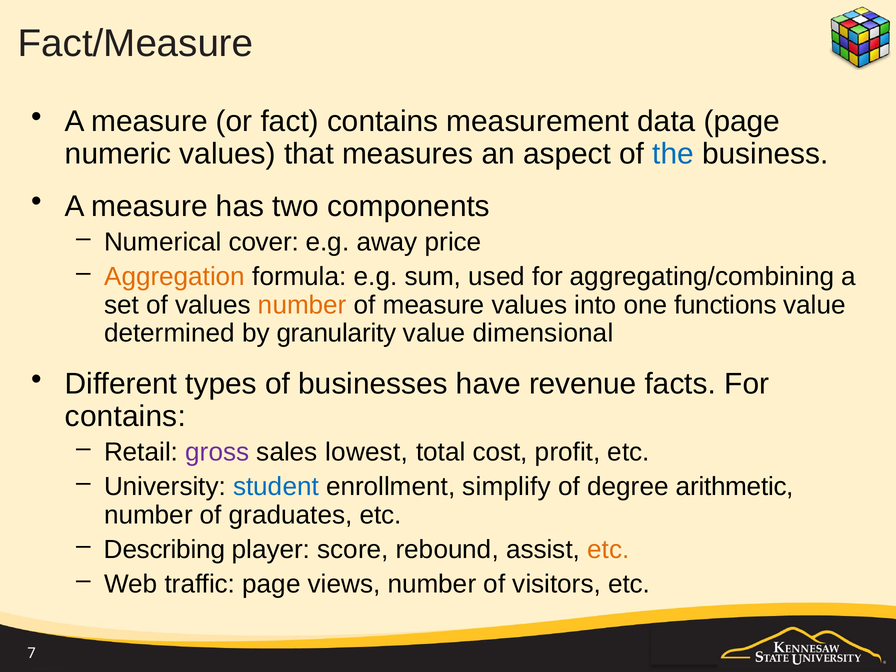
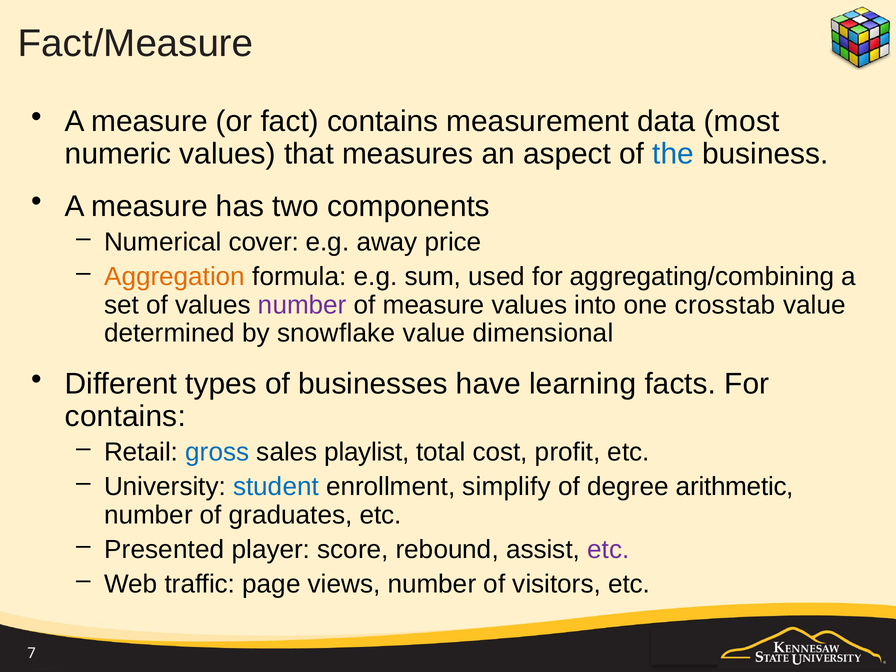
data page: page -> most
number at (302, 305) colour: orange -> purple
functions: functions -> crosstab
granularity: granularity -> snowflake
revenue: revenue -> learning
gross colour: purple -> blue
lowest: lowest -> playlist
Describing: Describing -> Presented
etc at (608, 550) colour: orange -> purple
